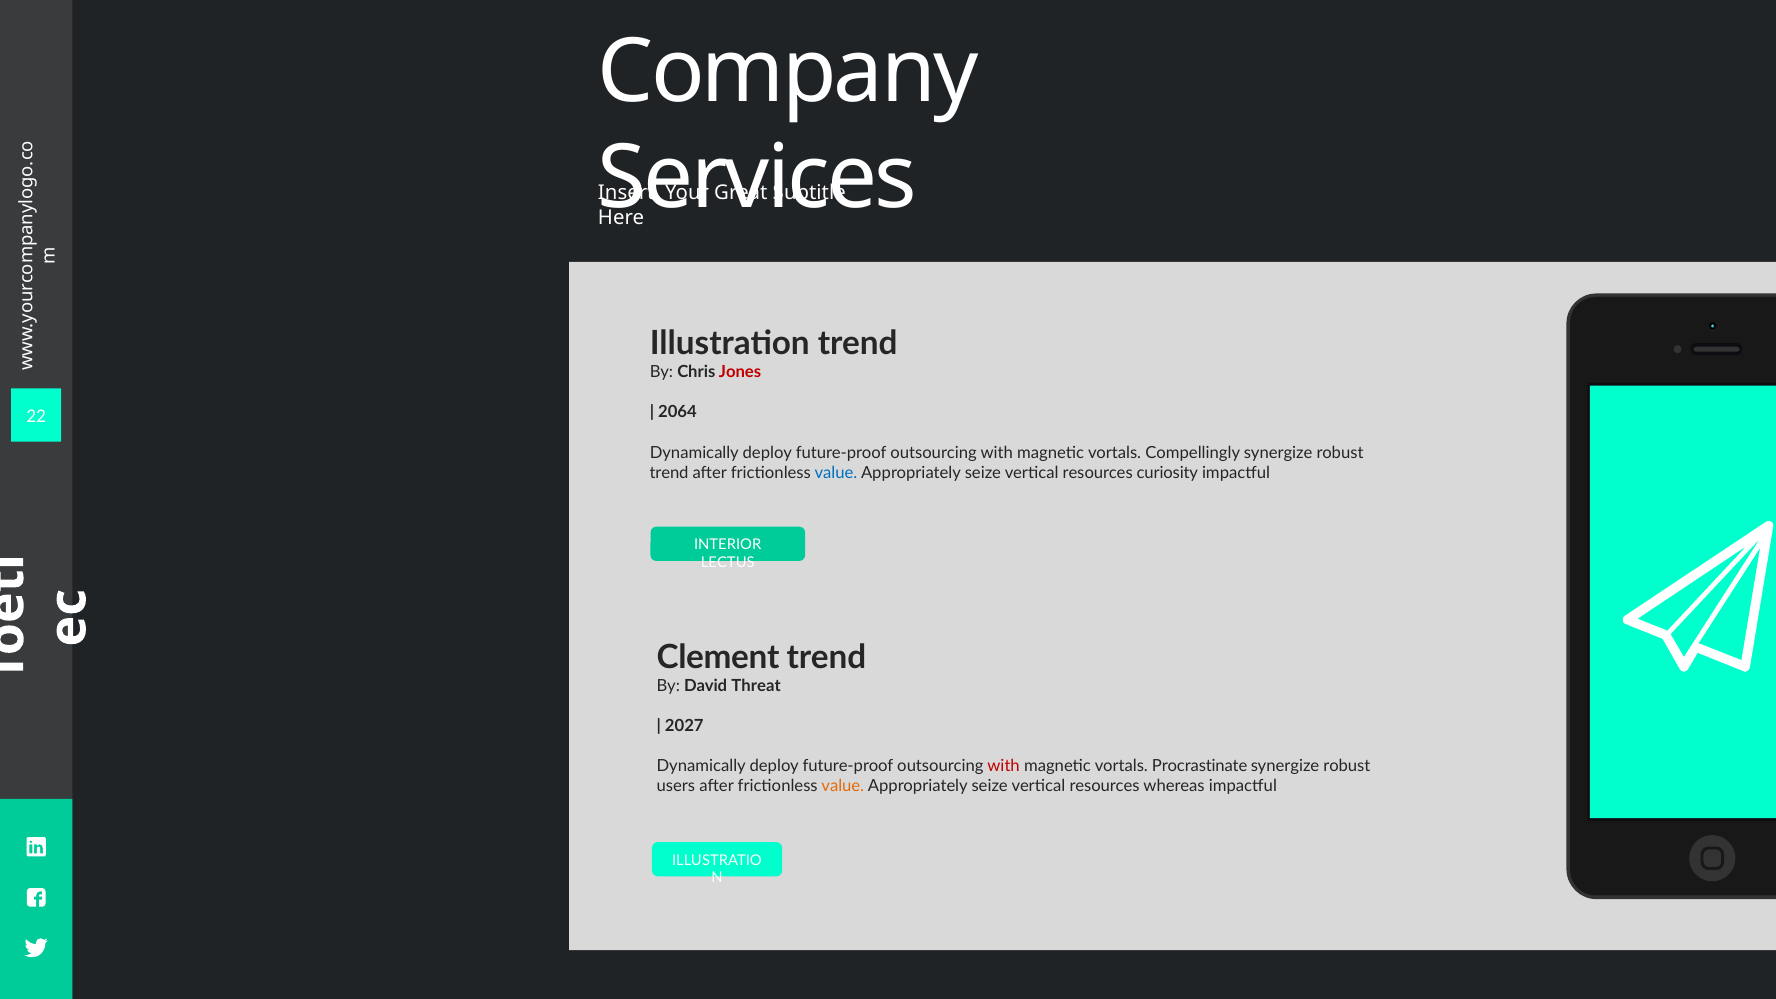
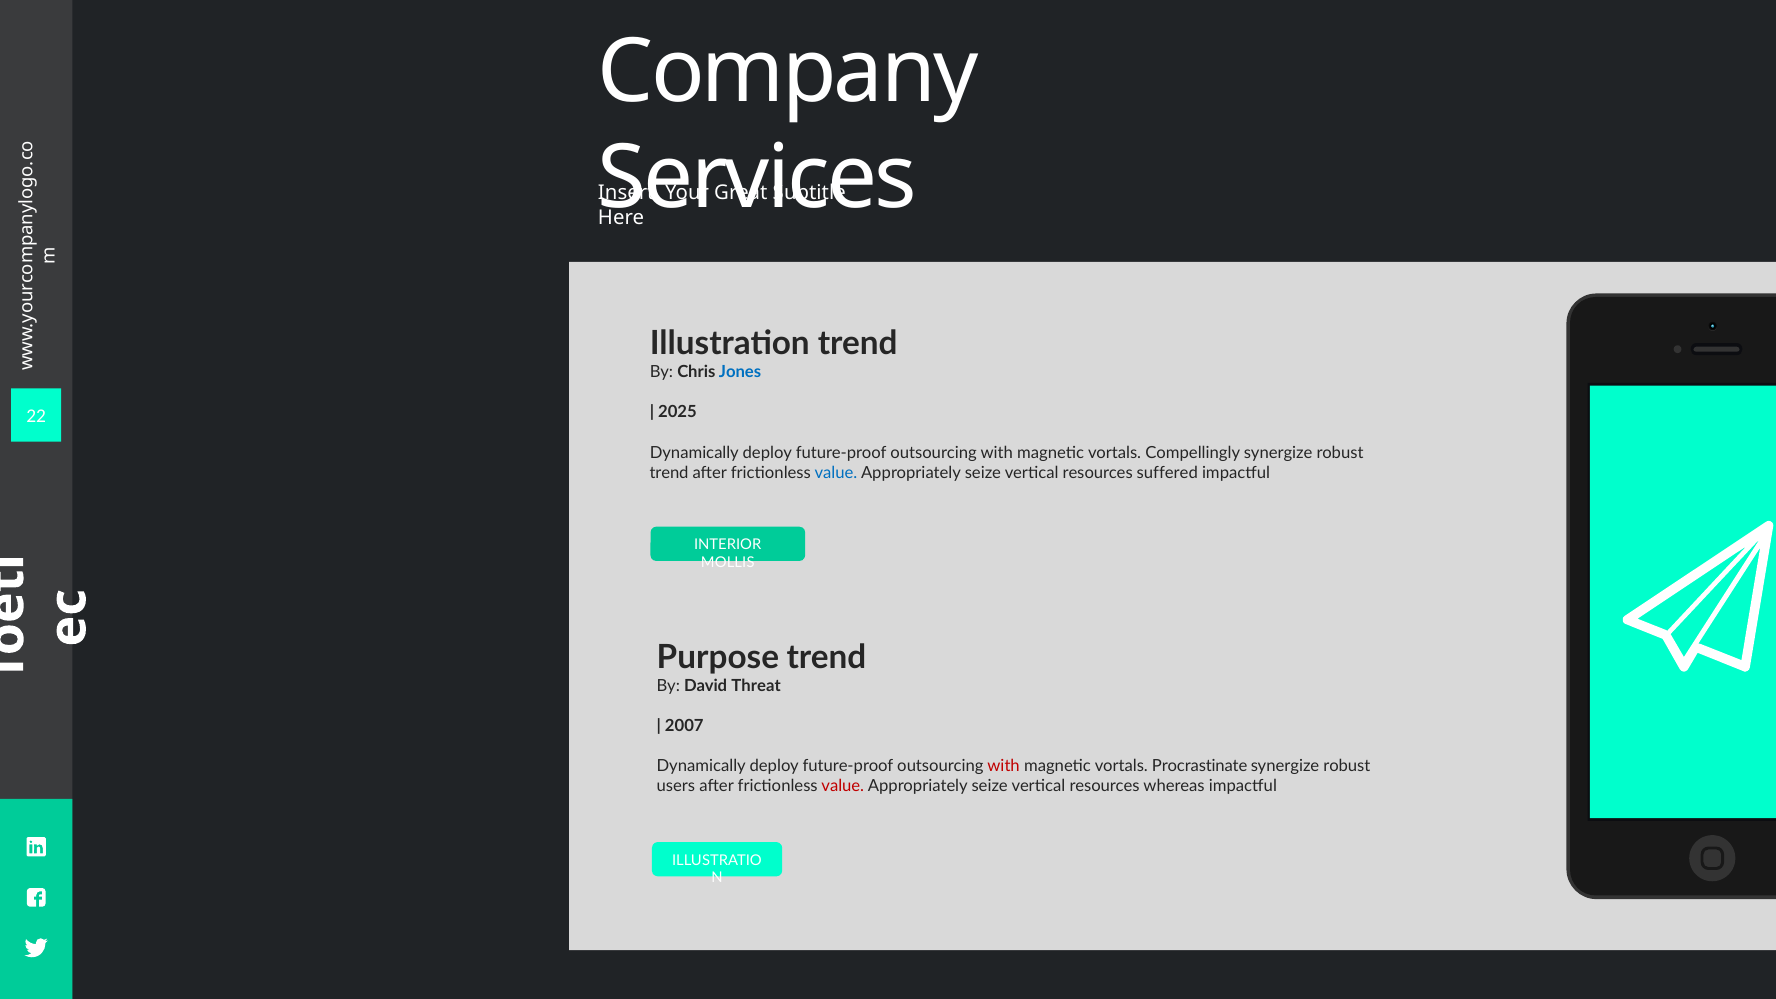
Jones colour: red -> blue
2064: 2064 -> 2025
curiosity: curiosity -> suffered
LECTUS: LECTUS -> MOLLIS
Clement: Clement -> Purpose
2027: 2027 -> 2007
value at (843, 786) colour: orange -> red
